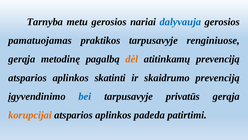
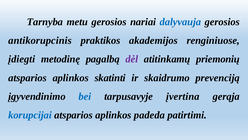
pamatuojamas: pamatuojamas -> antikorupcinis
praktikos tarpusavyje: tarpusavyje -> akademijos
gerąja at (22, 59): gerąja -> įdiegti
dėl colour: orange -> purple
atitinkamų prevenciją: prevenciją -> priemonių
privatūs: privatūs -> įvertina
korupcijai colour: orange -> blue
